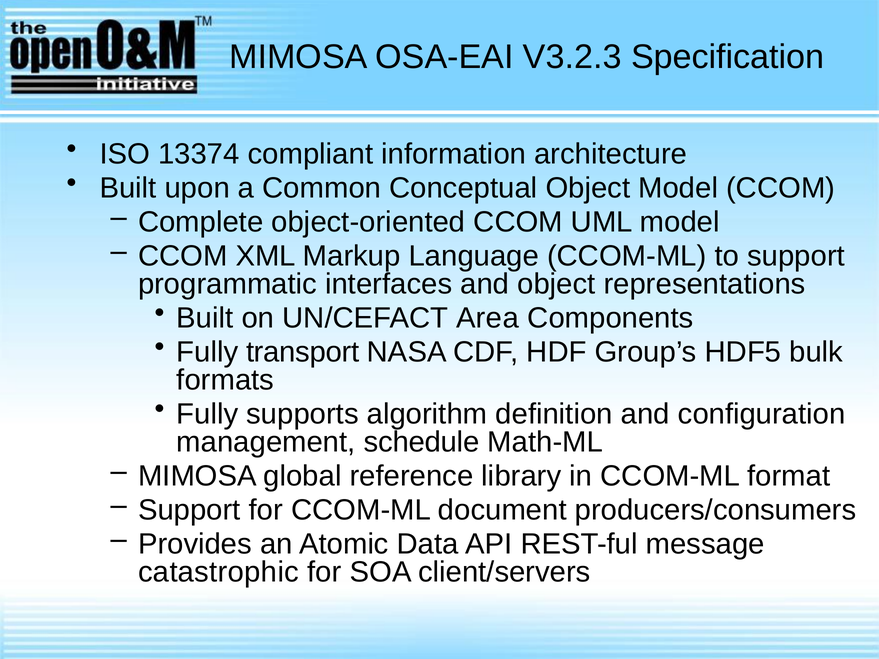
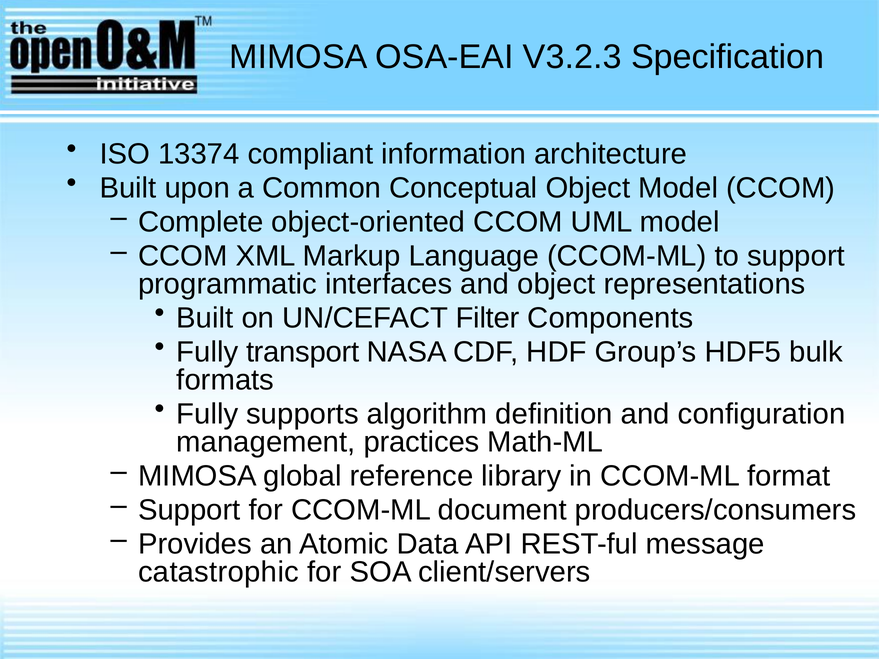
Area: Area -> Filter
schedule: schedule -> practices
